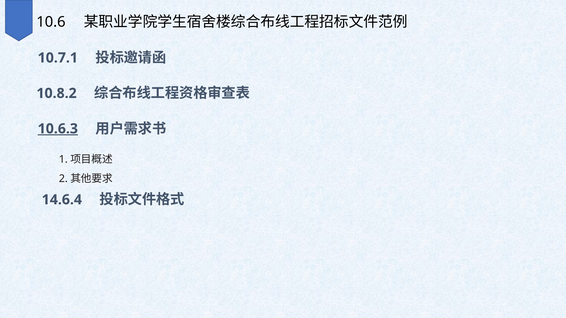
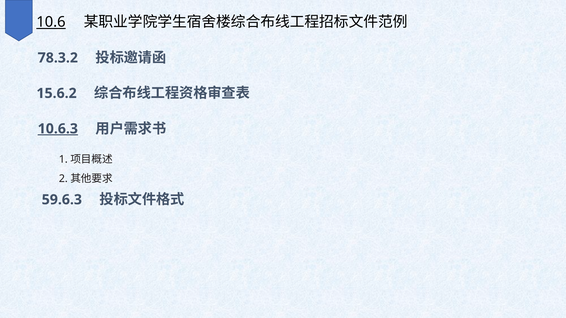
10.6 underline: none -> present
10.7.1: 10.7.1 -> 78.3.2
10.8.2: 10.8.2 -> 15.6.2
14.6.4: 14.6.4 -> 59.6.3
